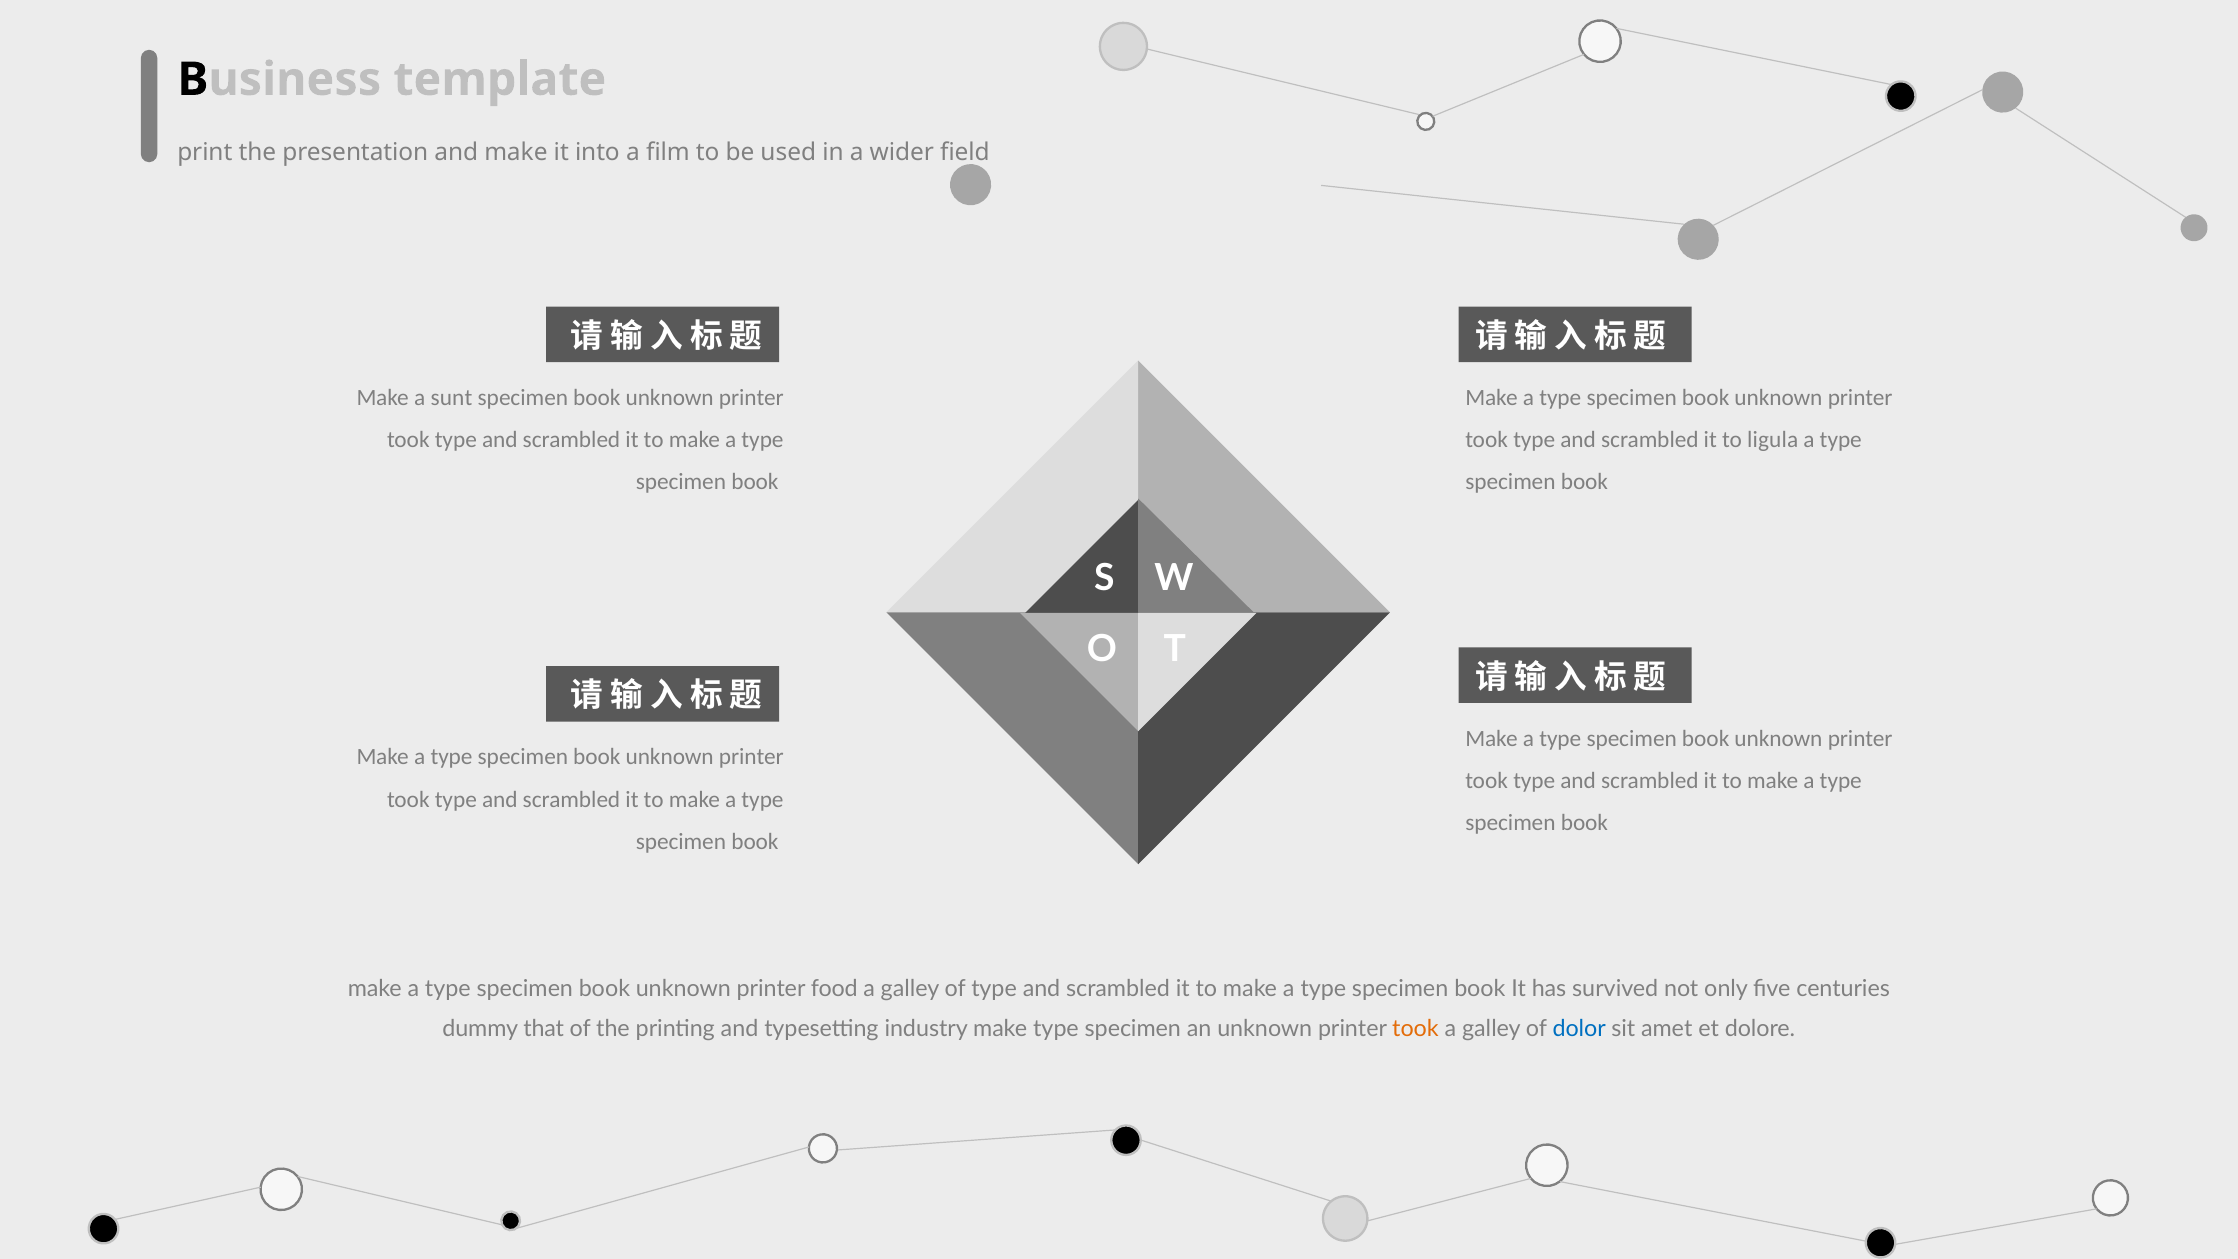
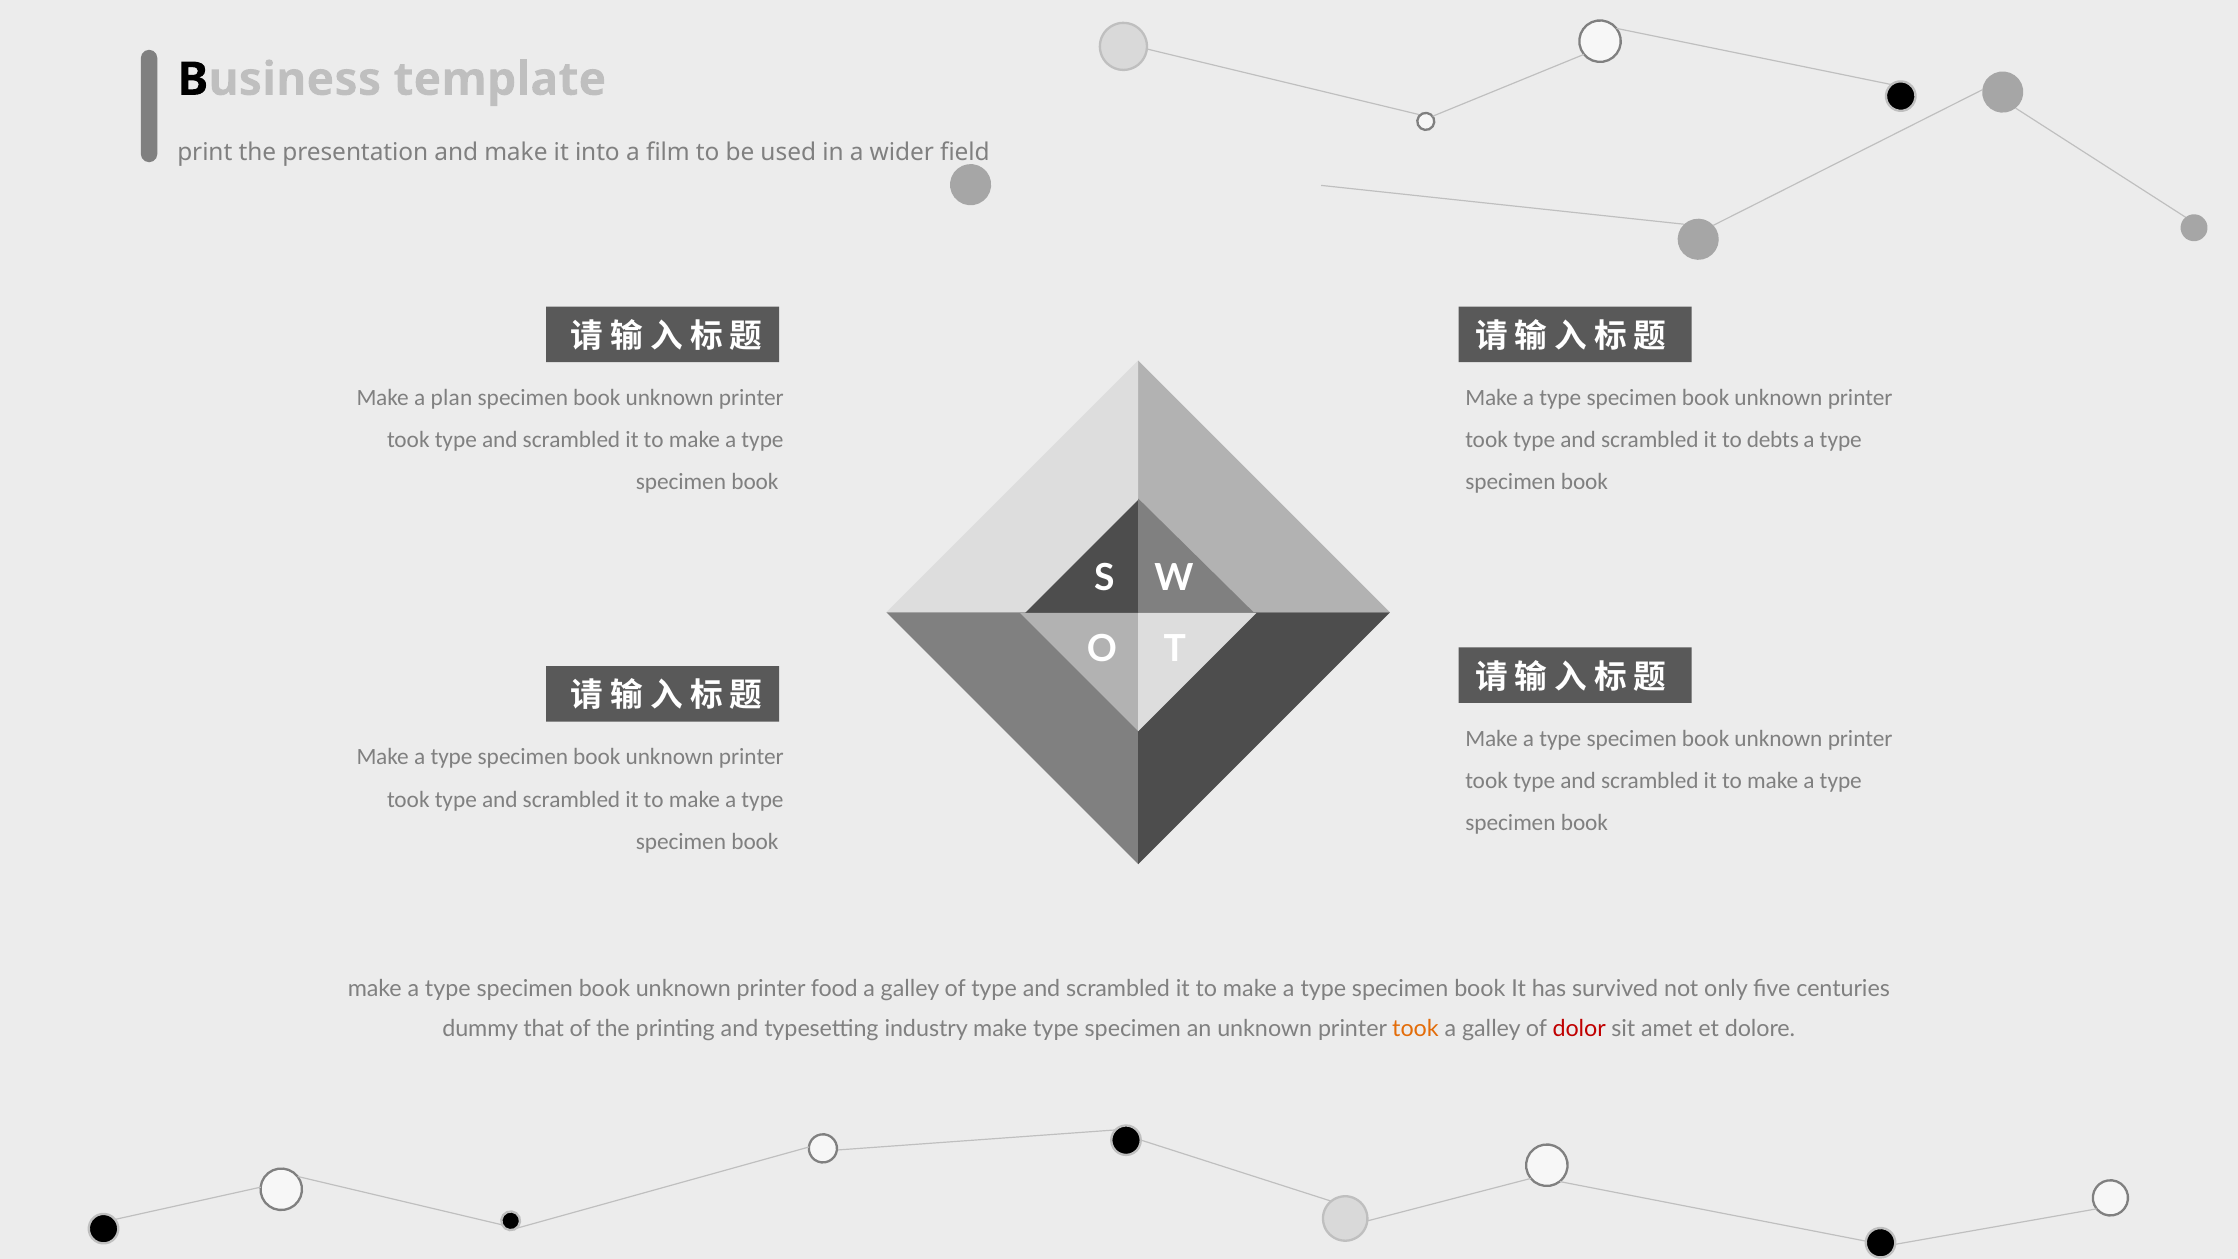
sunt: sunt -> plan
ligula: ligula -> debts
dolor colour: blue -> red
